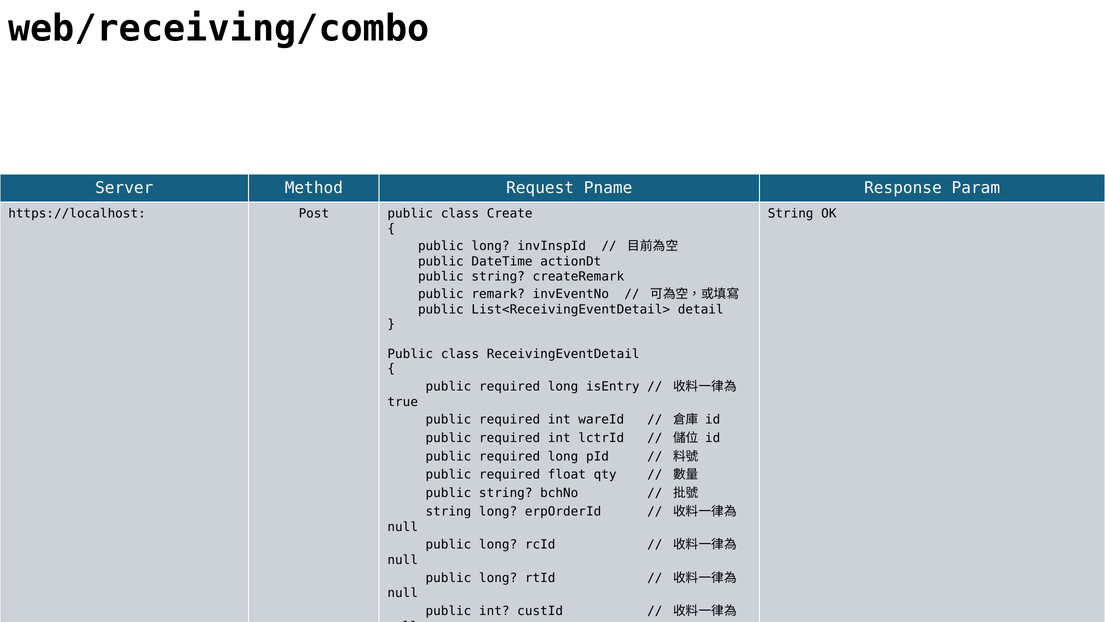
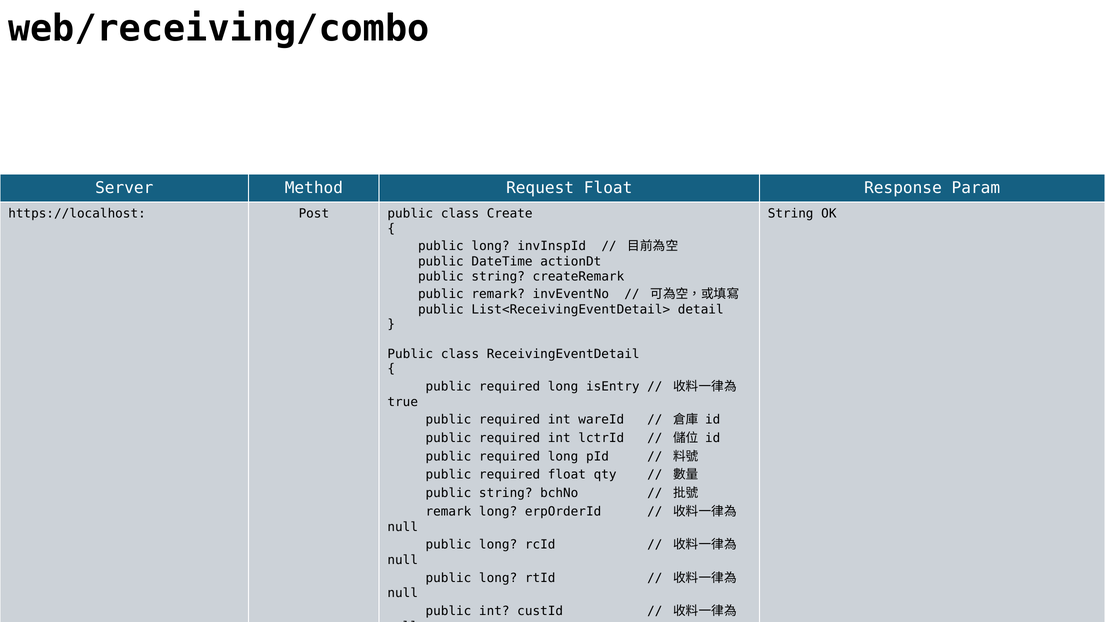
Request Pname: Pname -> Float
string at (448, 511): string -> remark
